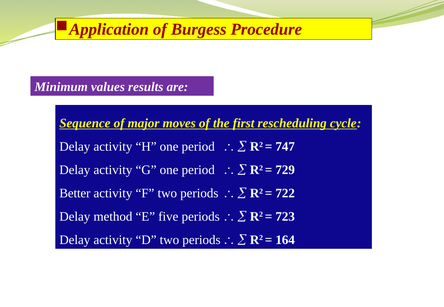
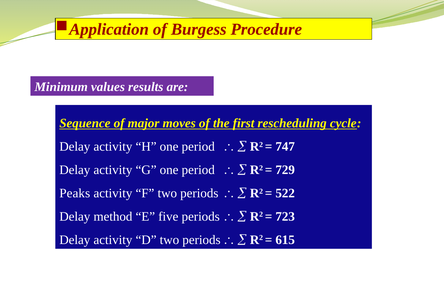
Better: Better -> Peaks
722: 722 -> 522
164: 164 -> 615
